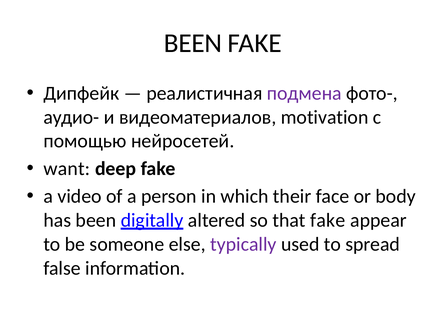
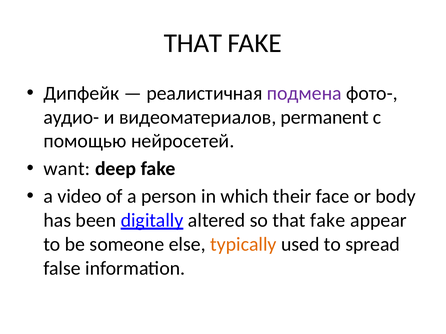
BEEN at (193, 43): BEEN -> THAT
motivation: motivation -> permanent
typically colour: purple -> orange
